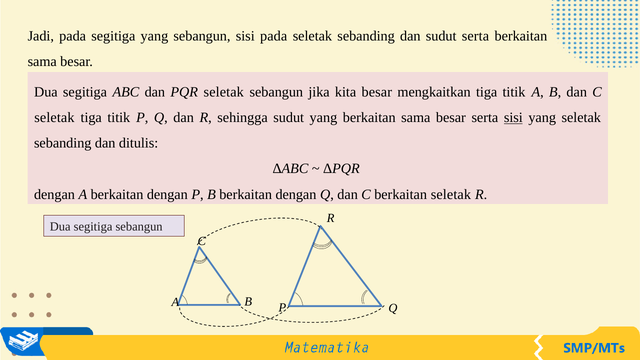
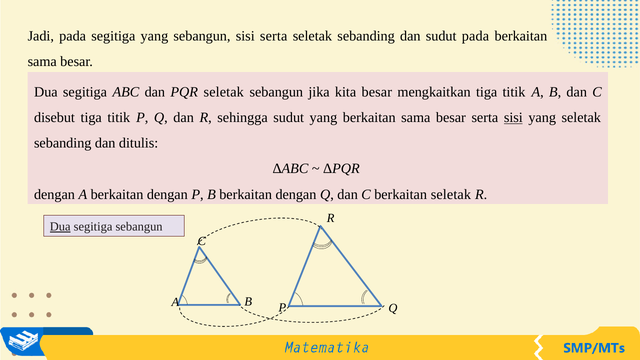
sisi pada: pada -> serta
sudut serta: serta -> pada
seletak at (54, 118): seletak -> disebut
Dua at (60, 227) underline: none -> present
